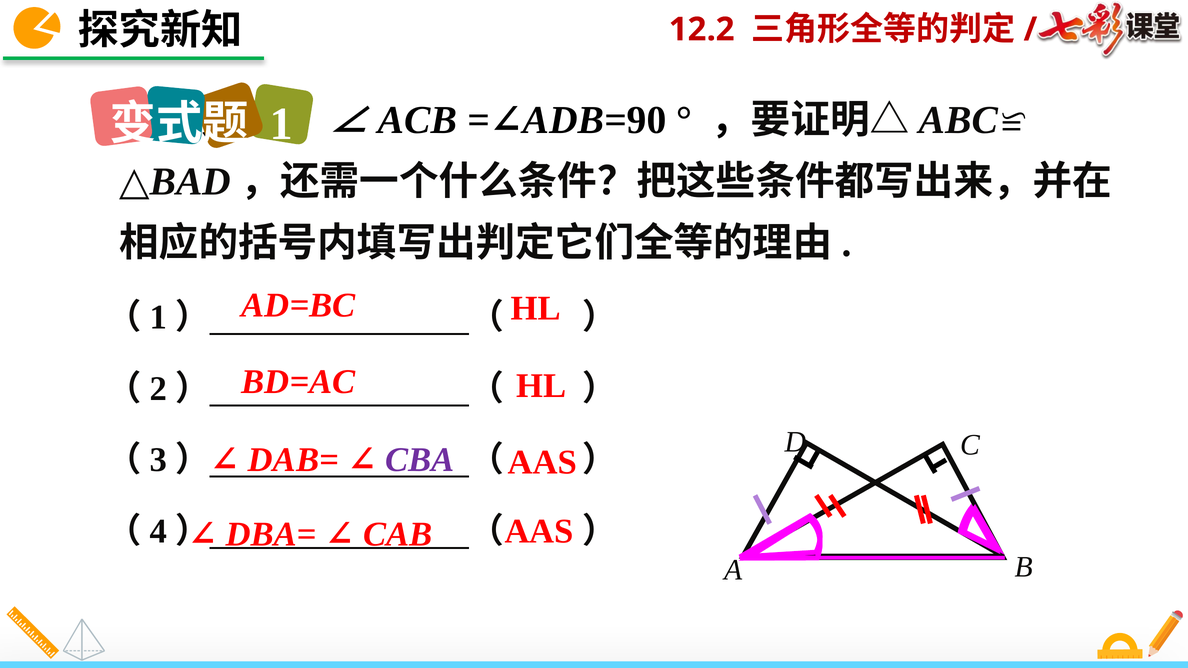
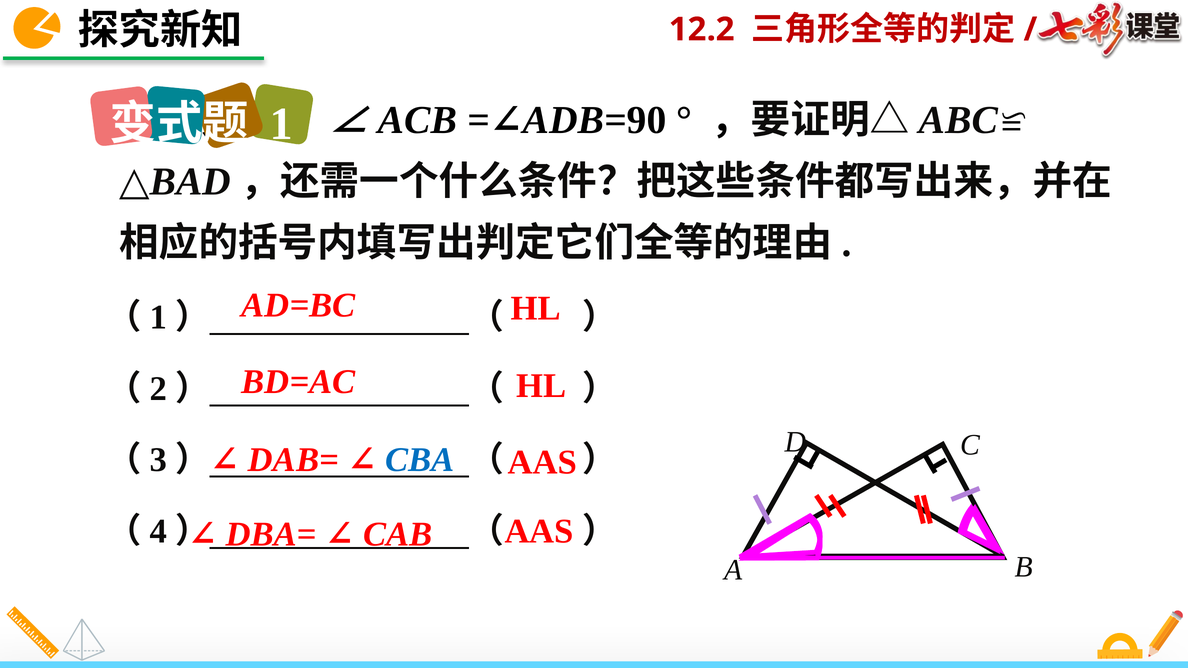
CBA colour: purple -> blue
